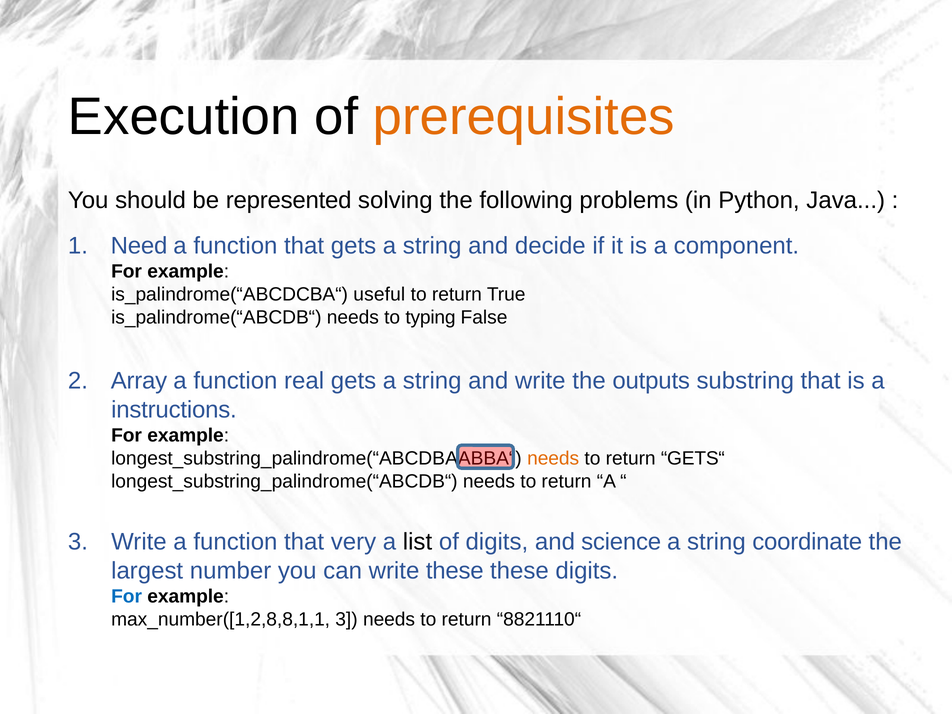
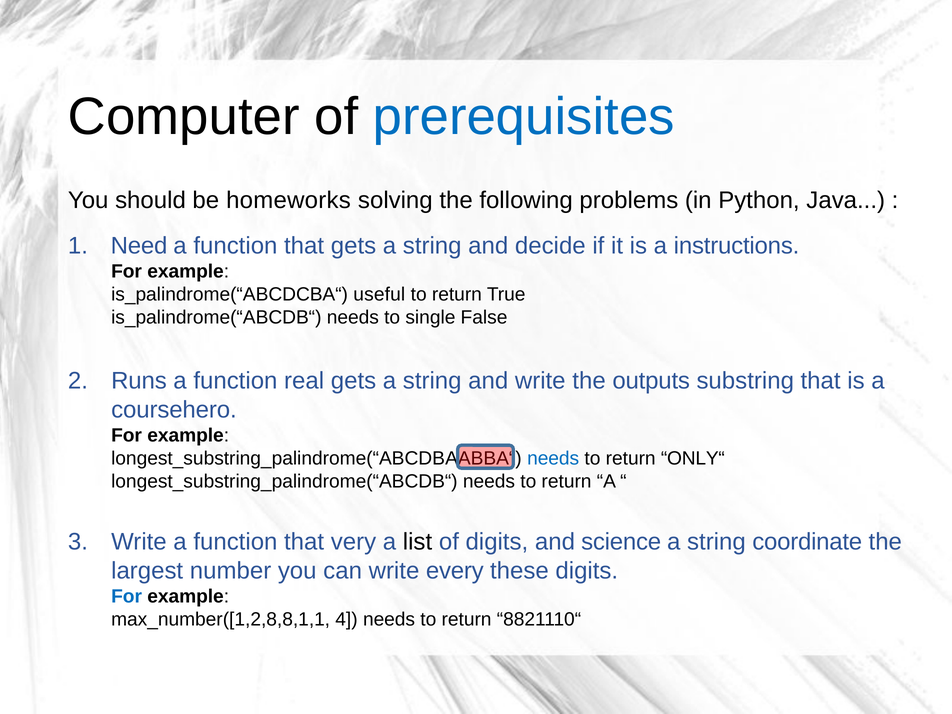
Execution: Execution -> Computer
prerequisites colour: orange -> blue
represented: represented -> homeworks
component: component -> instructions
typing: typing -> single
Array: Array -> Runs
instructions: instructions -> coursehero
needs at (553, 458) colour: orange -> blue
GETS“: GETS“ -> ONLY“
write these: these -> every
max_number([1,2,8,8,1,1 3: 3 -> 4
